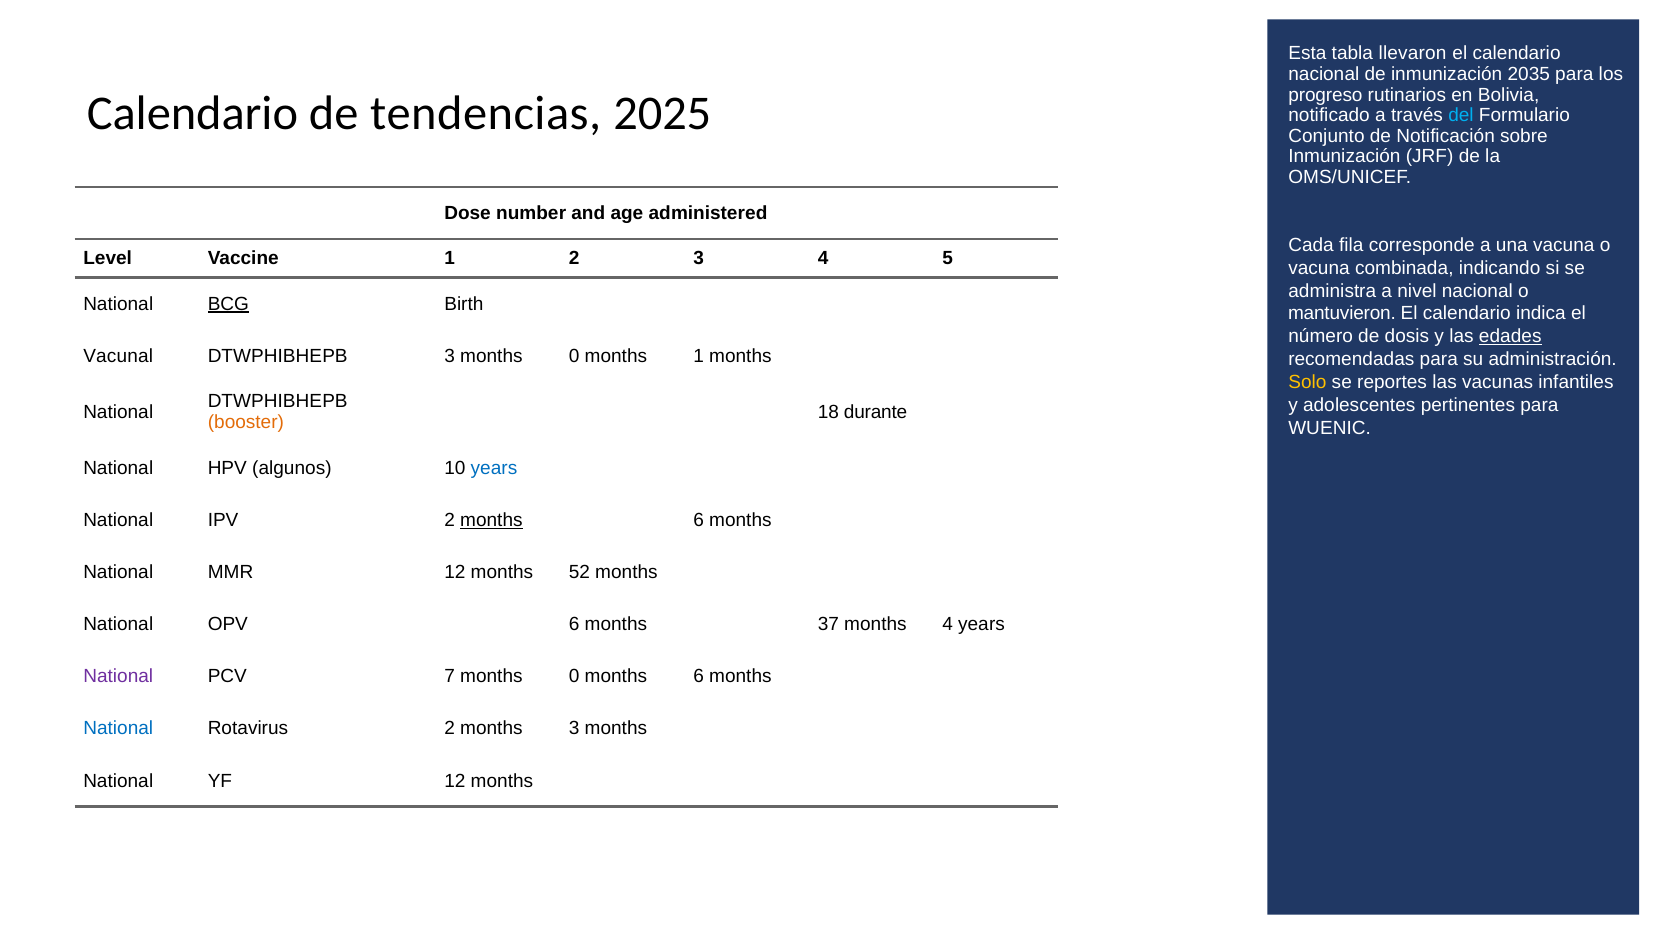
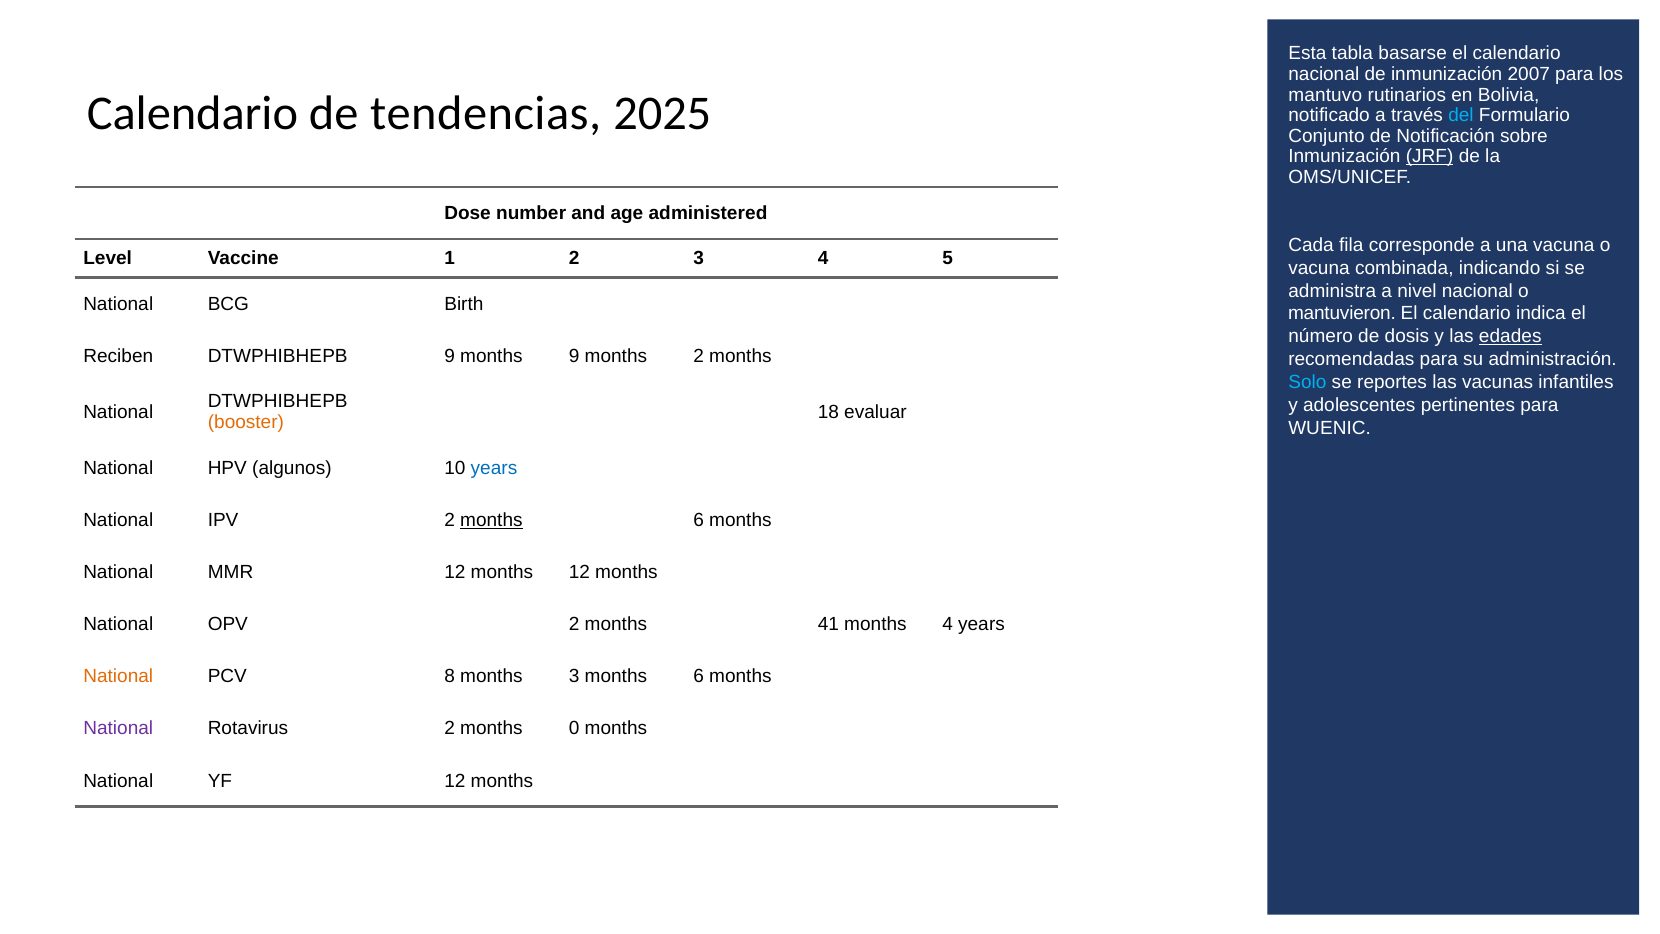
llevaron: llevaron -> basarse
2035: 2035 -> 2007
progreso: progreso -> mantuvo
JRF underline: none -> present
BCG underline: present -> none
Vacunal: Vacunal -> Reciben
DTWPHIBHEPB 3: 3 -> 9
0 at (574, 356): 0 -> 9
months 1: 1 -> 2
Solo colour: yellow -> light blue
durante: durante -> evaluar
months 52: 52 -> 12
OPV 6: 6 -> 2
37: 37 -> 41
National at (118, 676) colour: purple -> orange
7: 7 -> 8
0 at (574, 676): 0 -> 3
National at (118, 729) colour: blue -> purple
months 3: 3 -> 0
